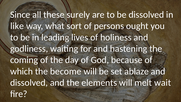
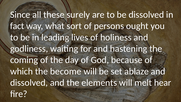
like: like -> fact
wait: wait -> hear
